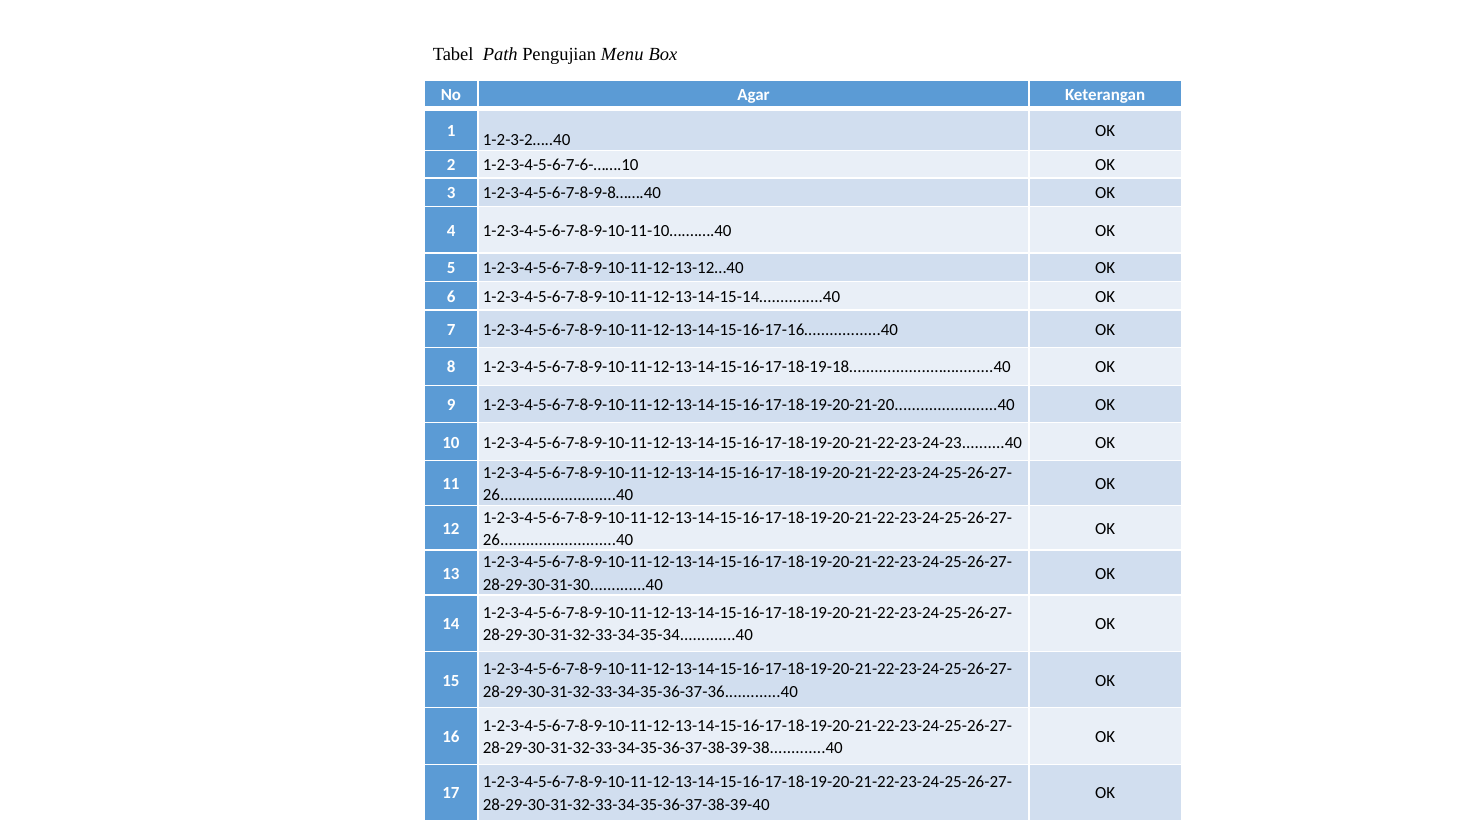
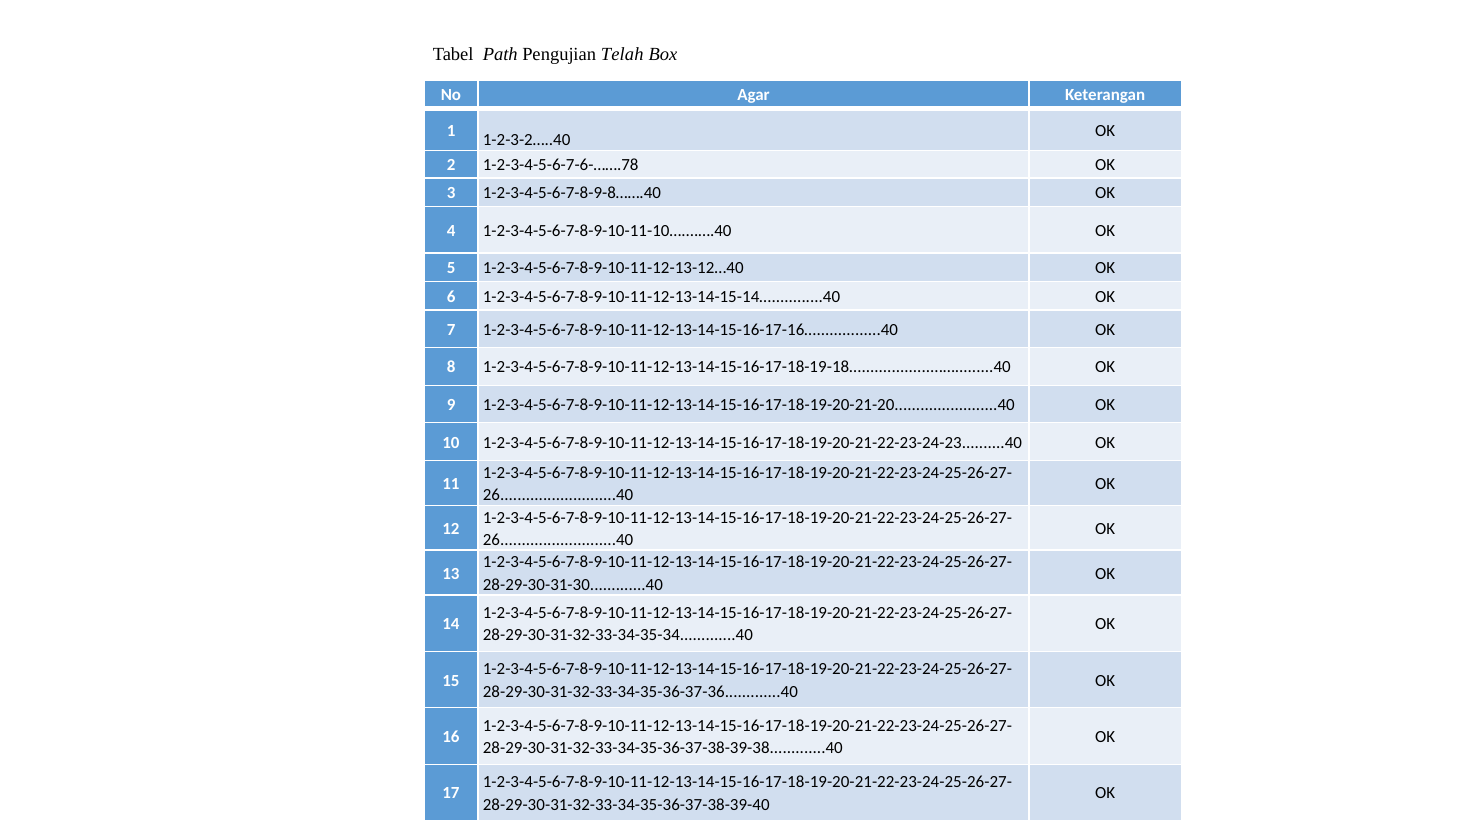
Menu: Menu -> Telah
1-2-3-4-5-6-7-6-…….10: 1-2-3-4-5-6-7-6-…….10 -> 1-2-3-4-5-6-7-6-…….78
